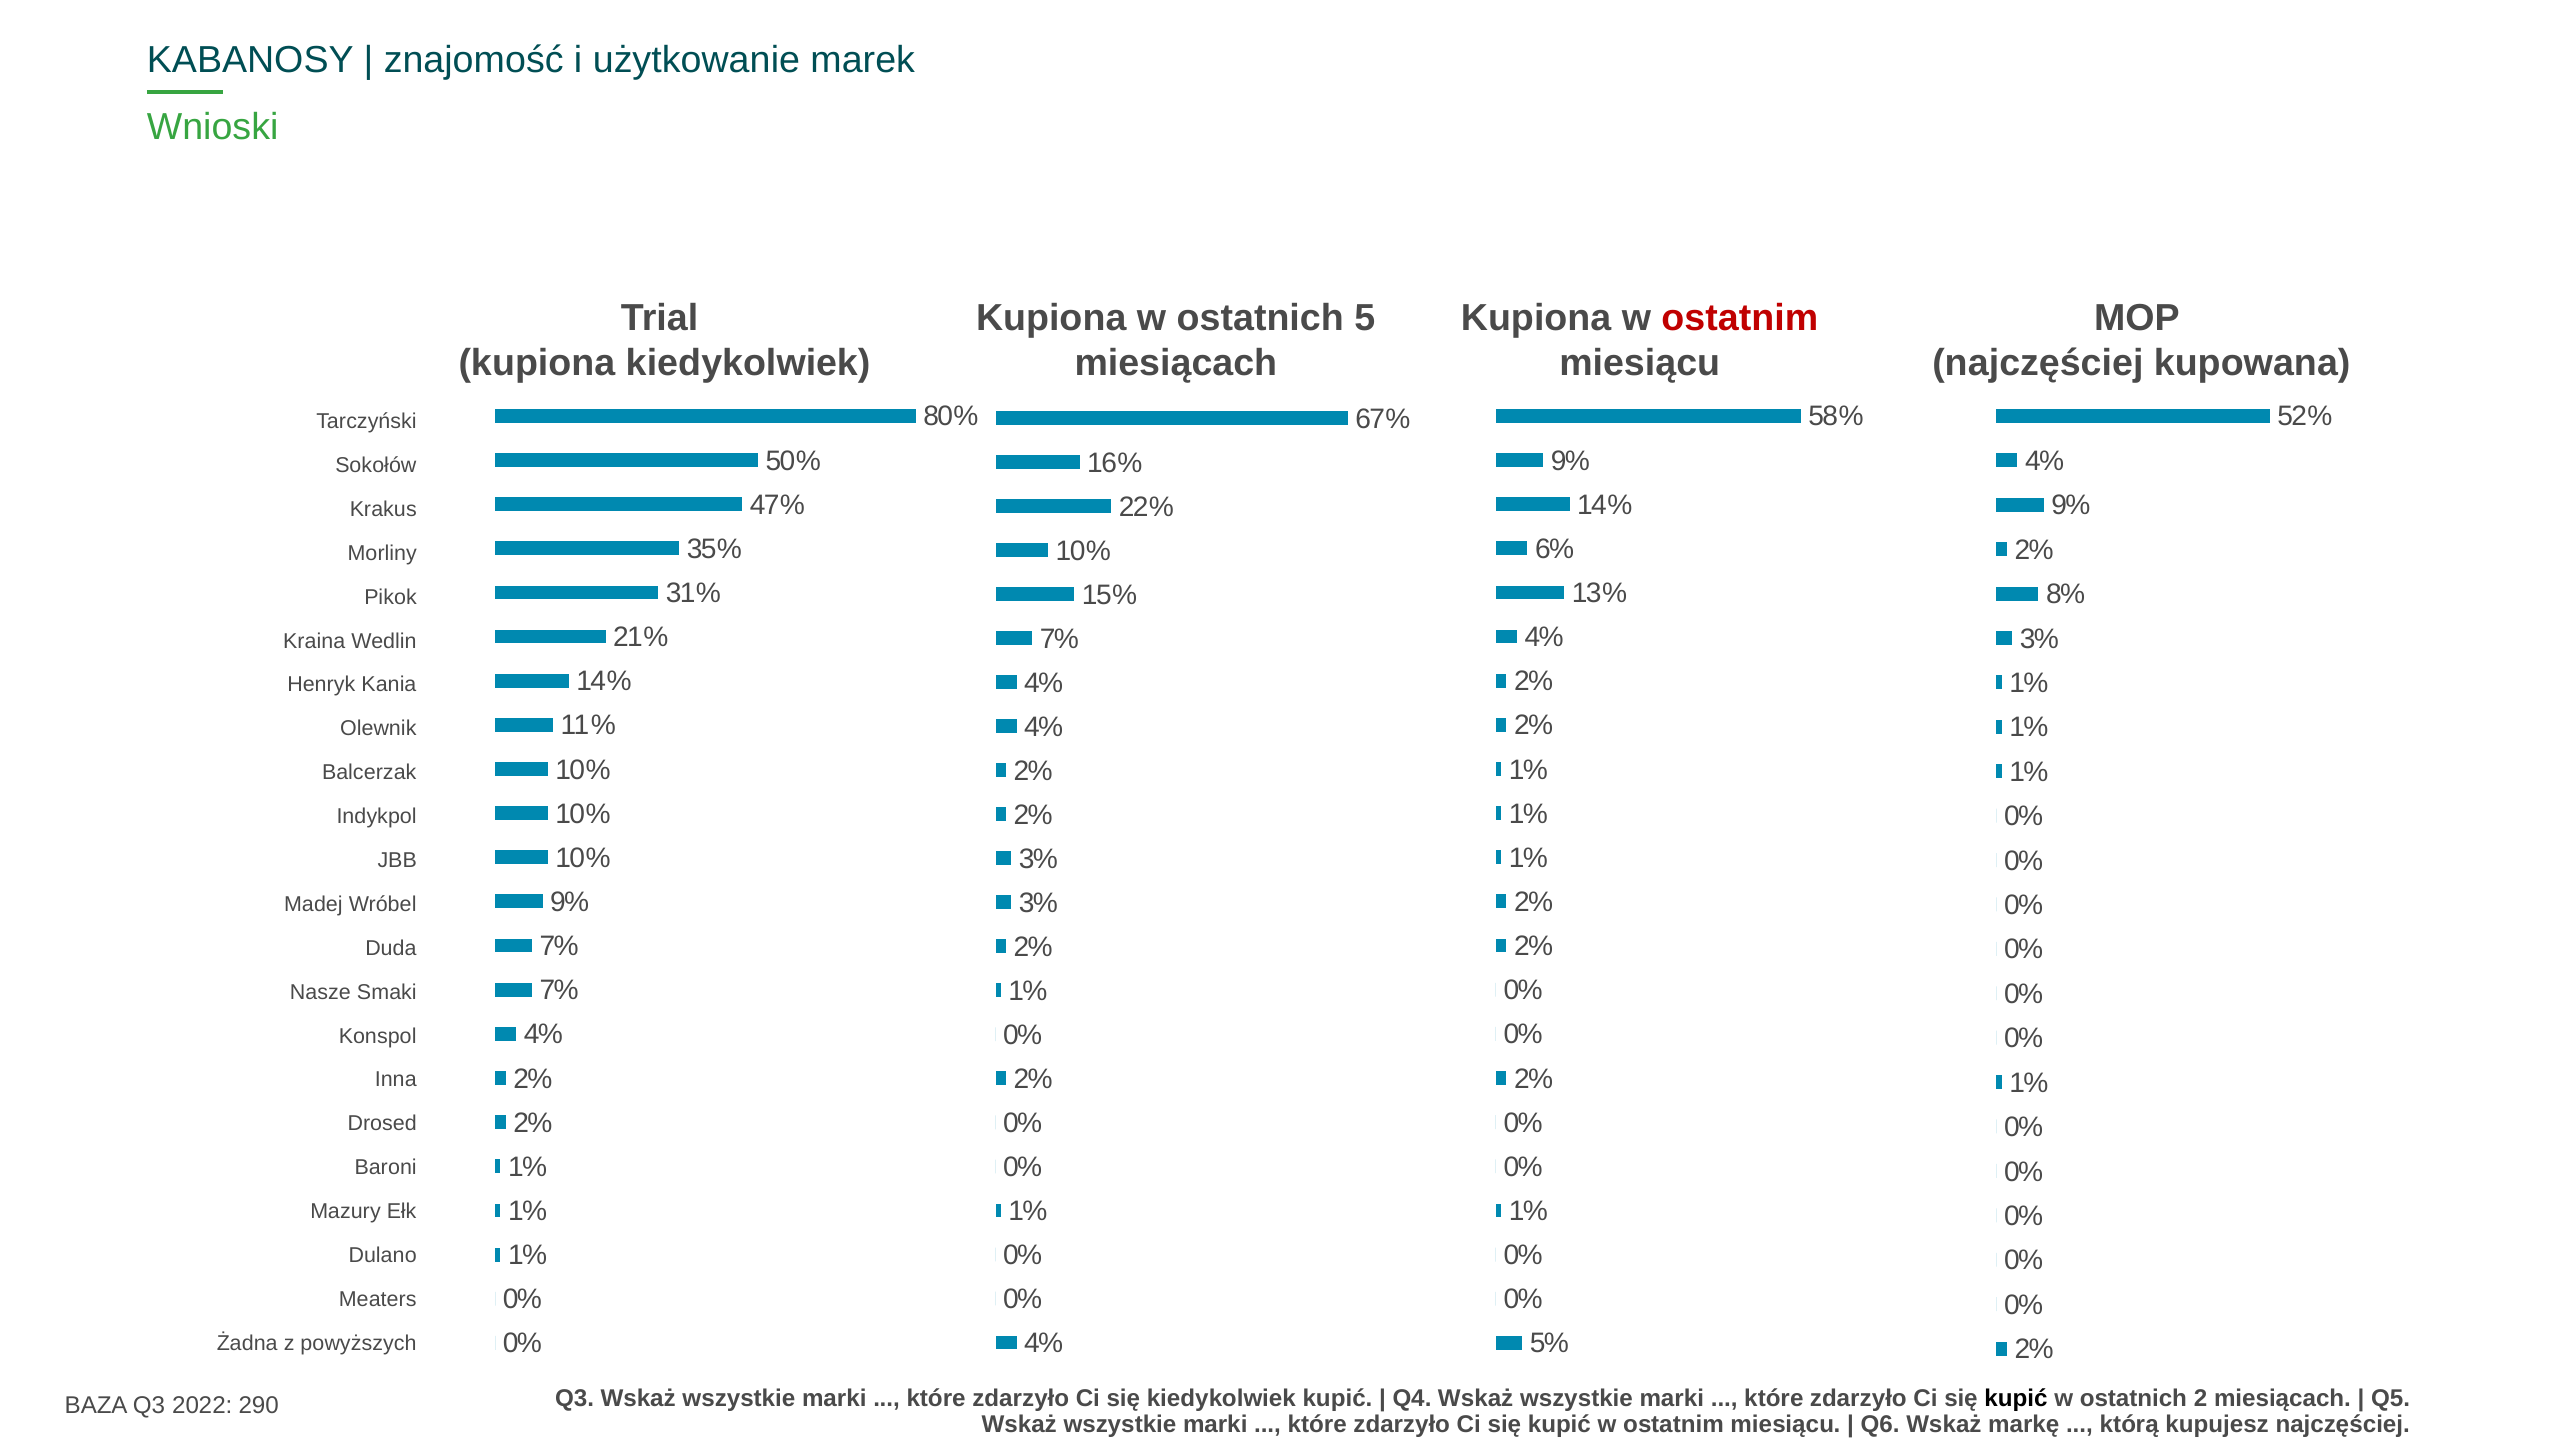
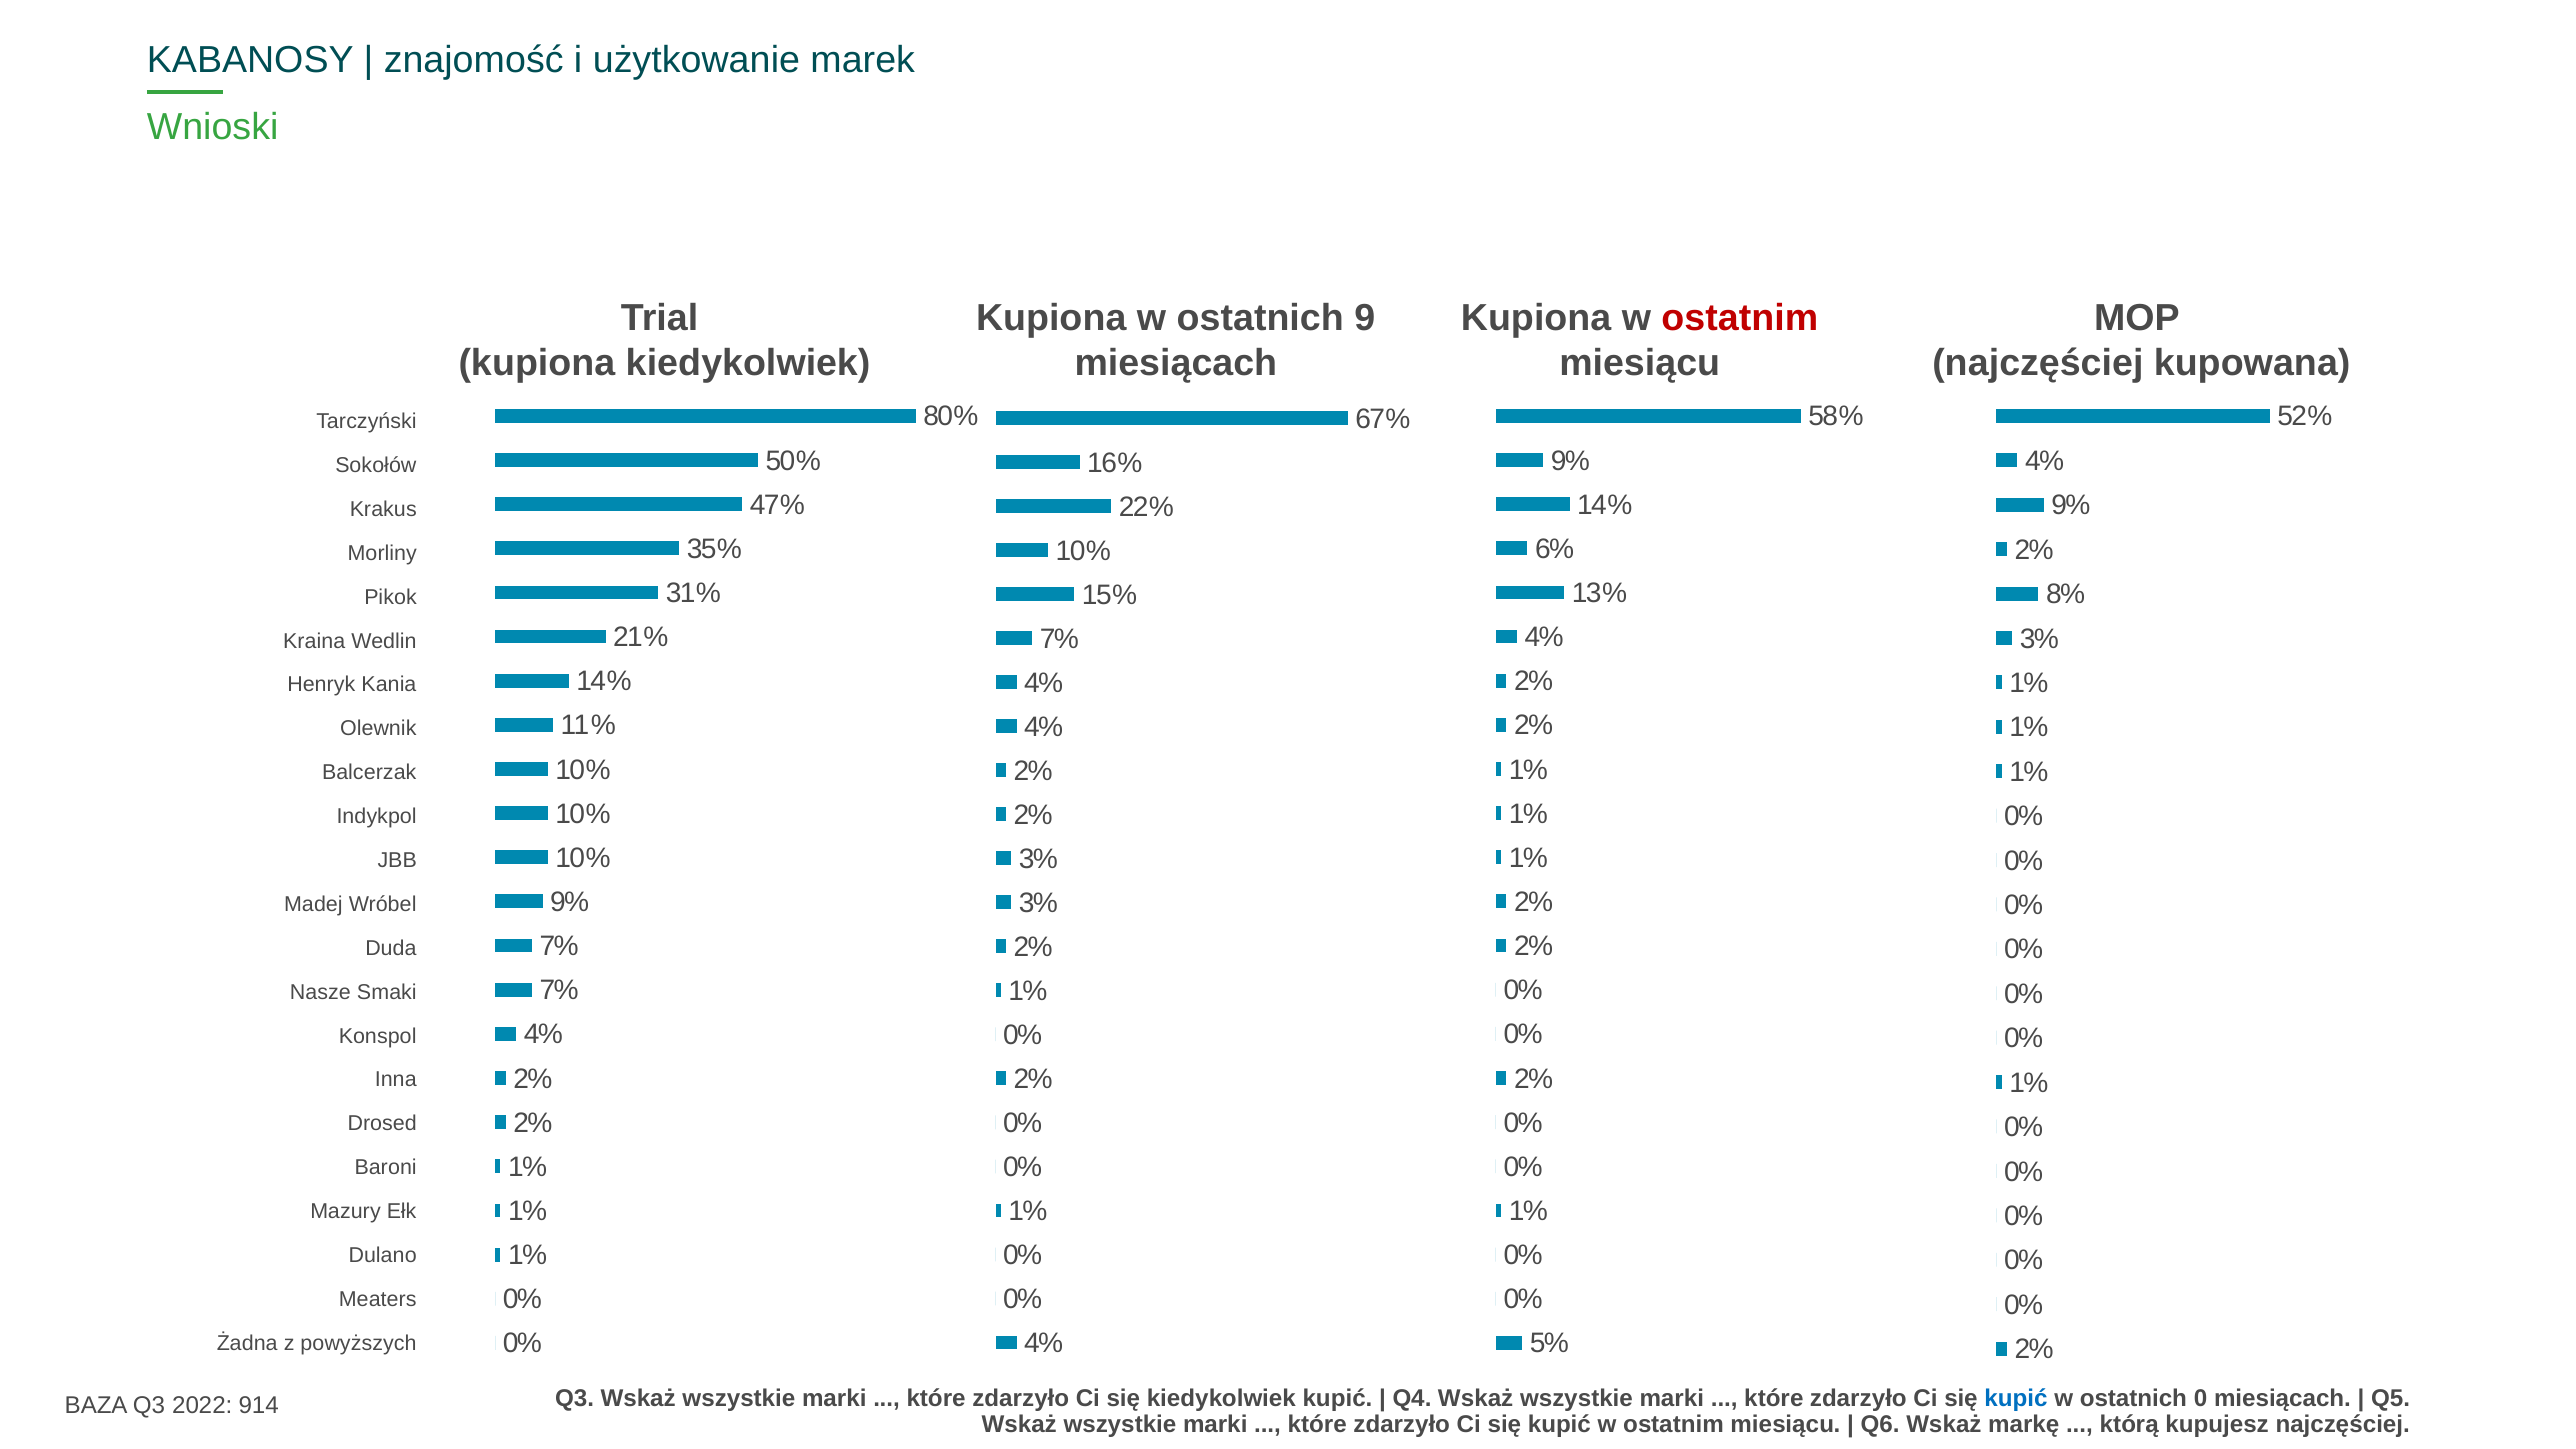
5: 5 -> 9
kupić at (2016, 1399) colour: black -> blue
2: 2 -> 0
290: 290 -> 914
